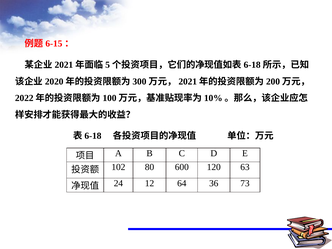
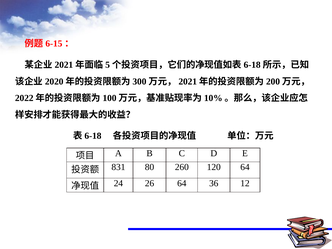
102: 102 -> 831
600: 600 -> 260
120 63: 63 -> 64
12: 12 -> 26
73: 73 -> 12
